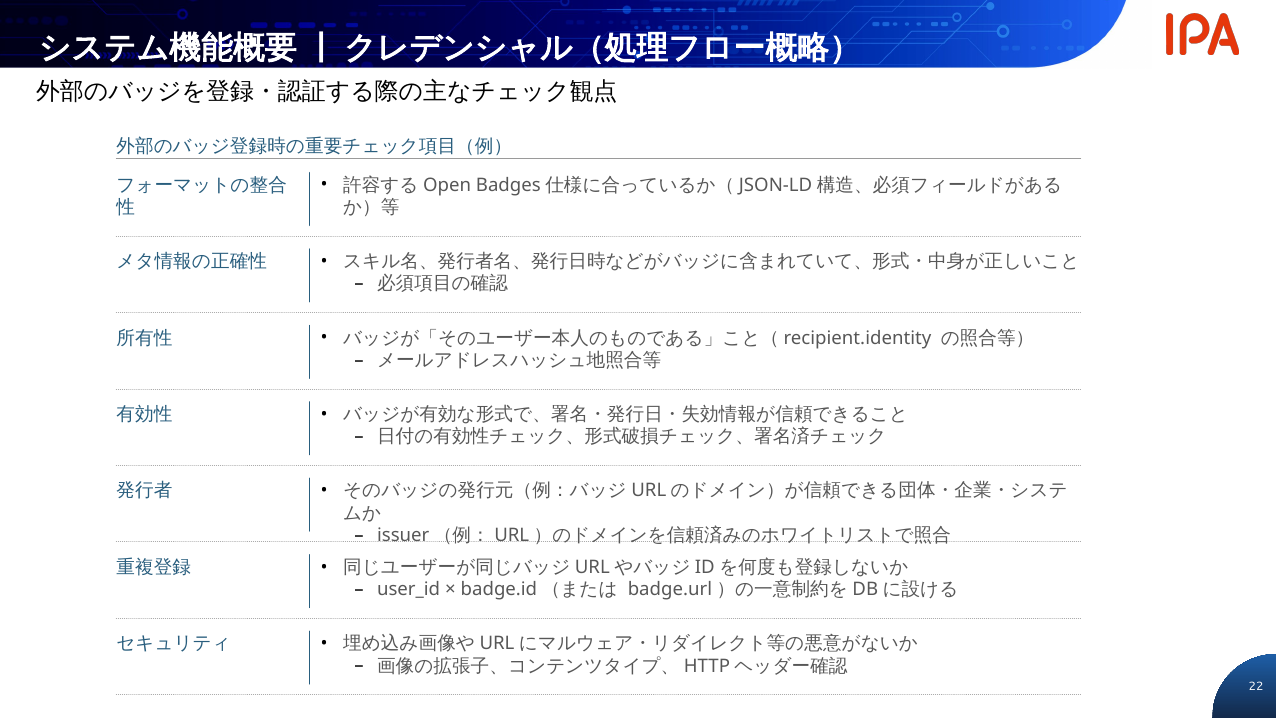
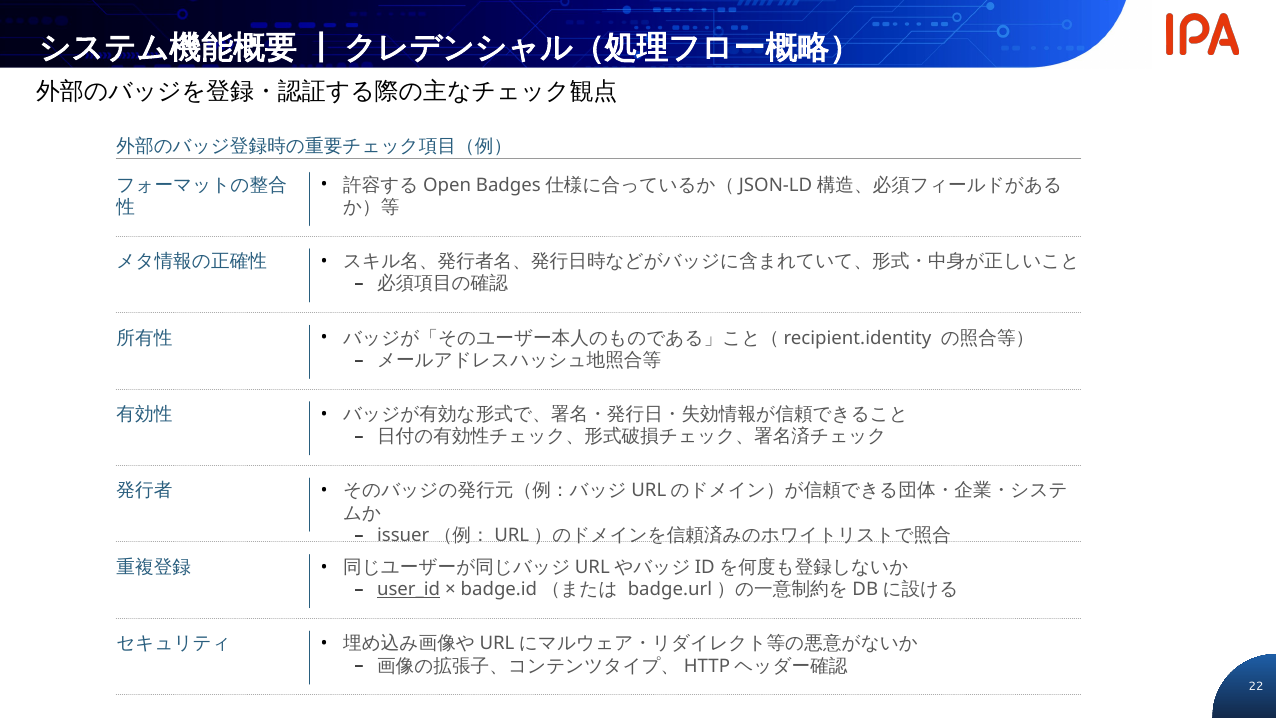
user_id underline: none -> present
